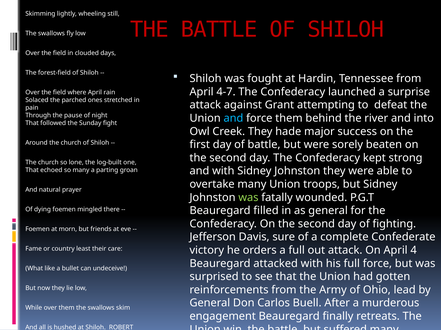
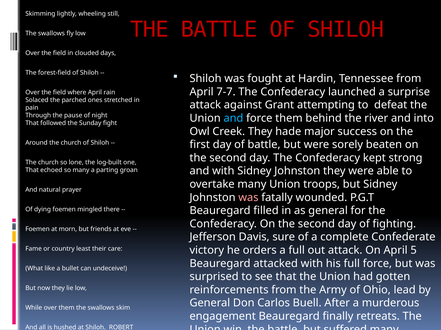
4-7: 4-7 -> 7-7
was at (248, 198) colour: light green -> pink
4: 4 -> 5
